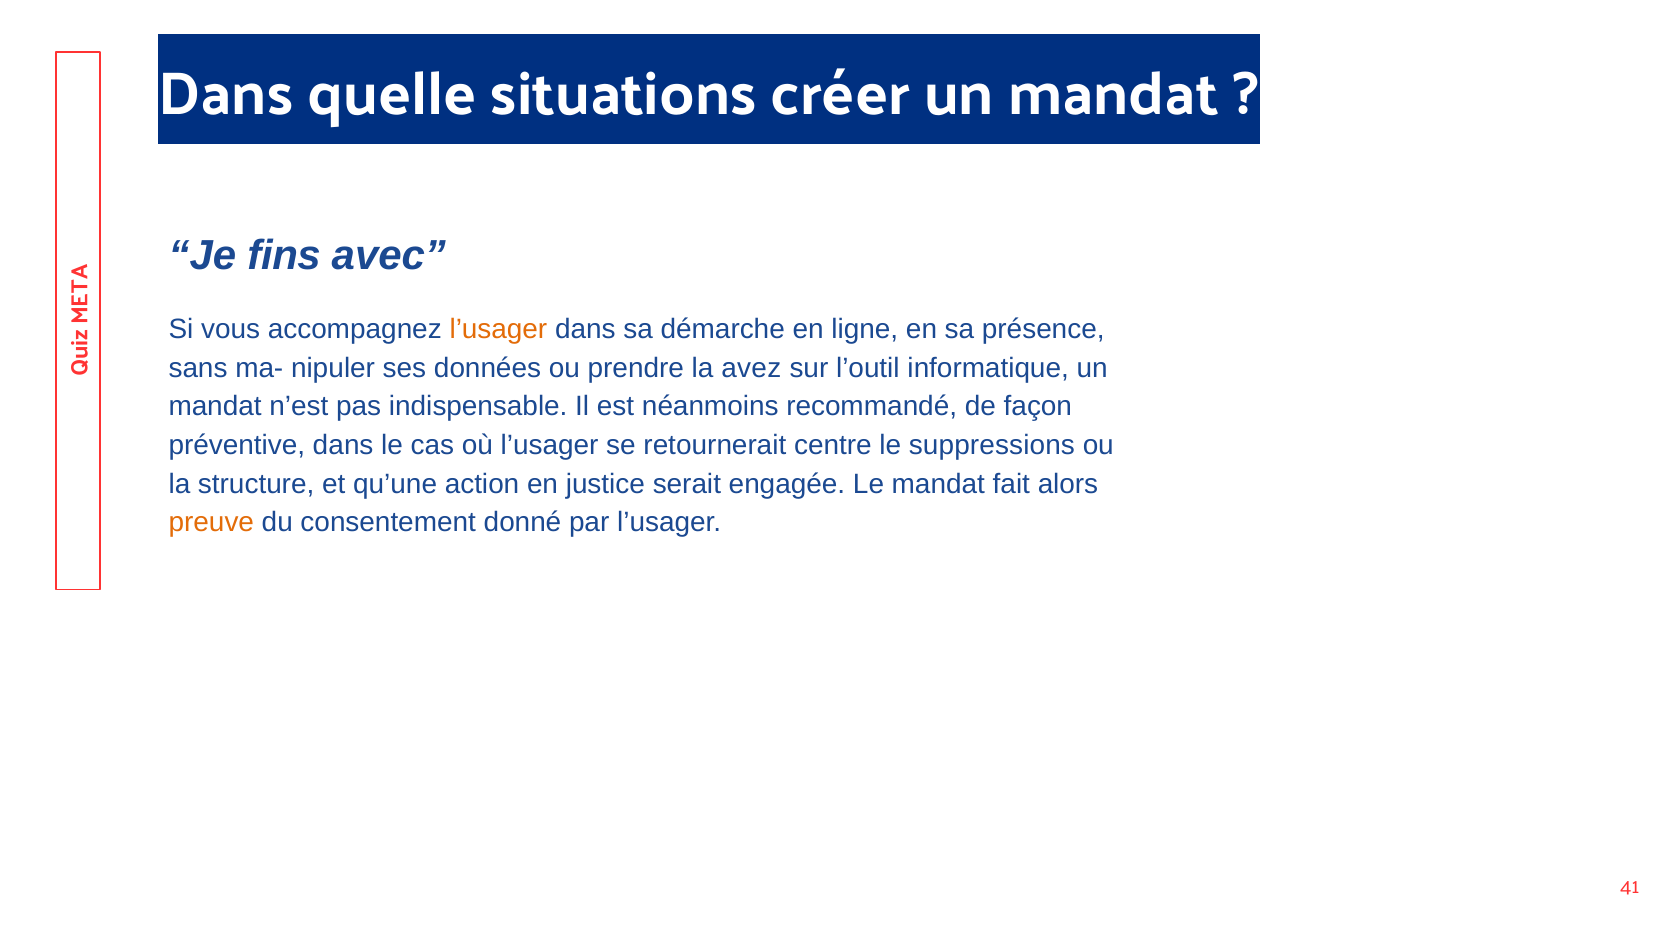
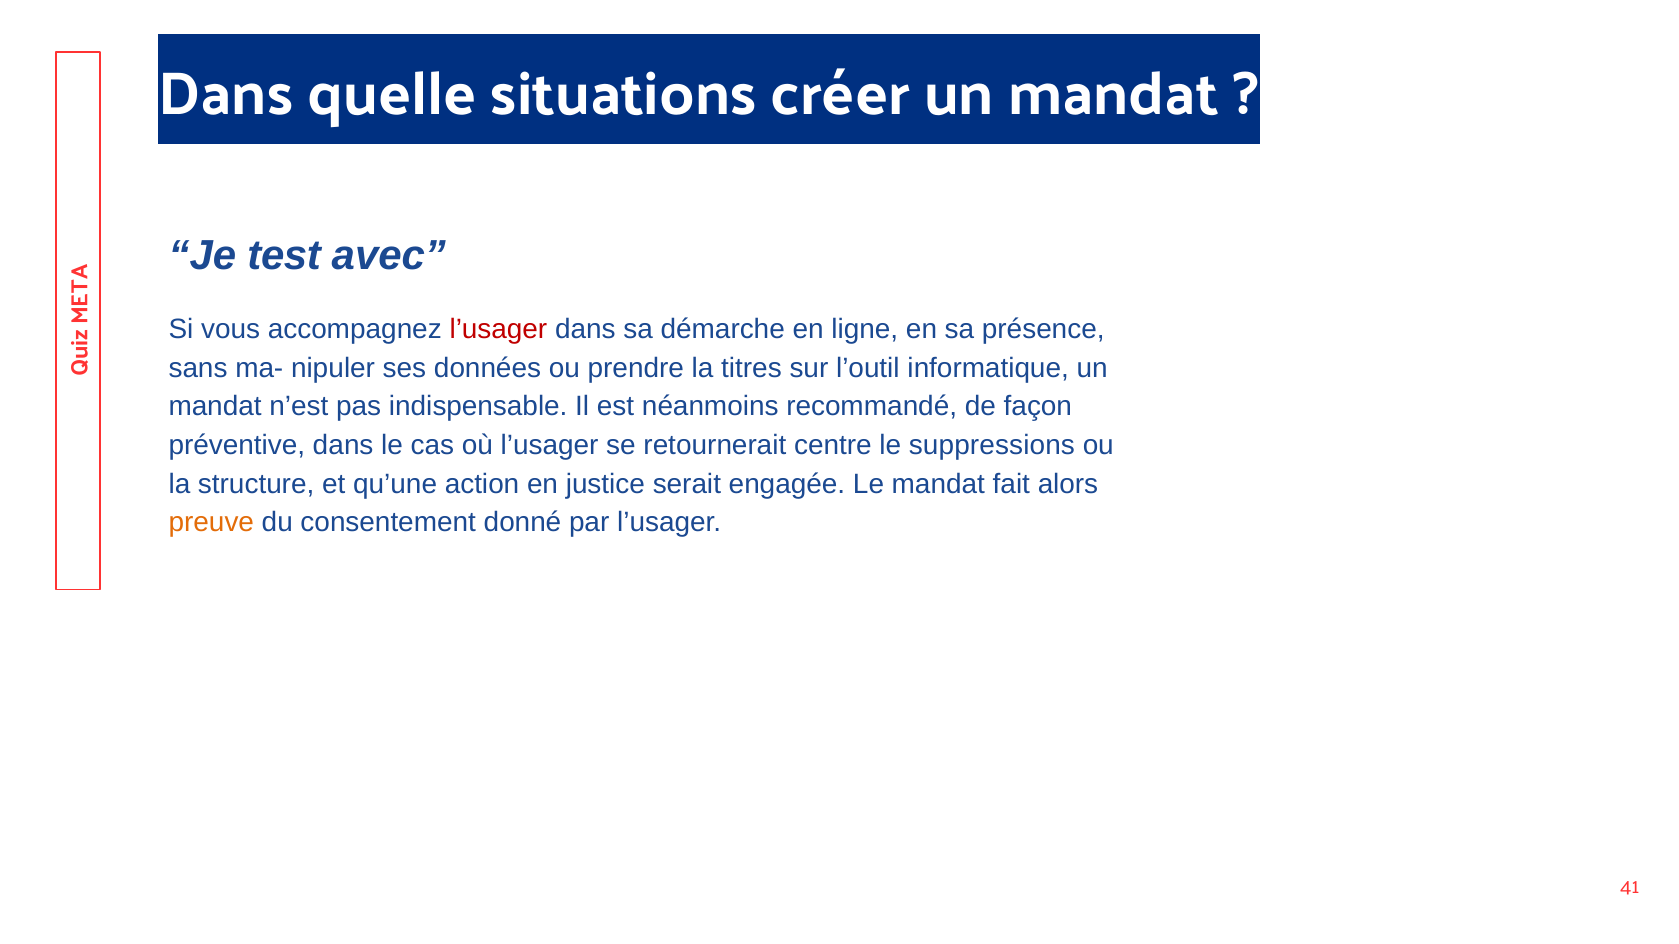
fins: fins -> test
l’usager at (498, 330) colour: orange -> red
avez: avez -> titres
